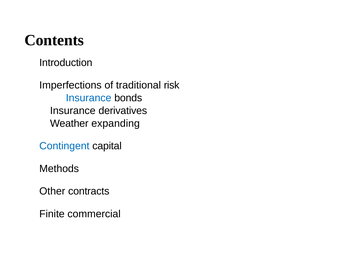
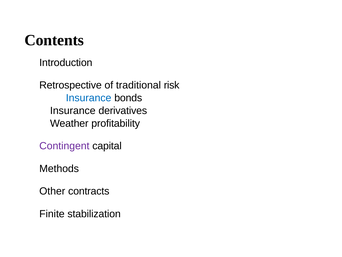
Imperfections: Imperfections -> Retrospective
expanding: expanding -> profitability
Contingent colour: blue -> purple
commercial: commercial -> stabilization
